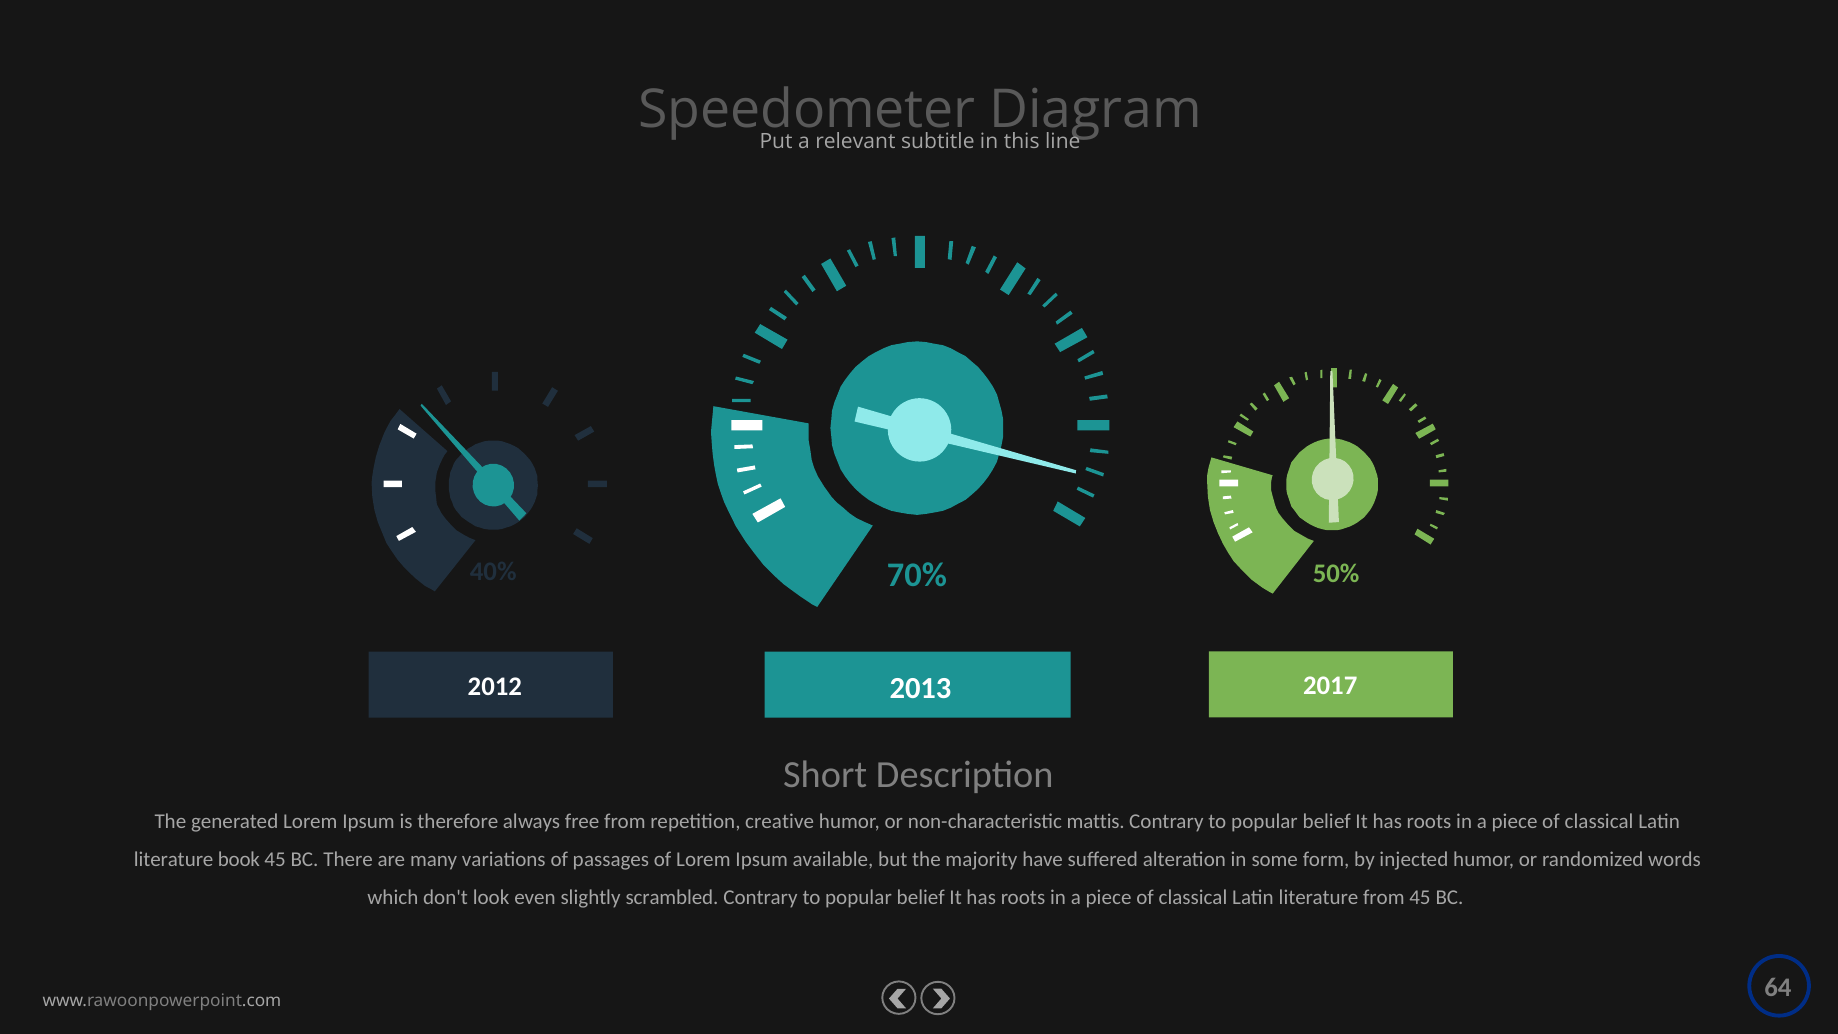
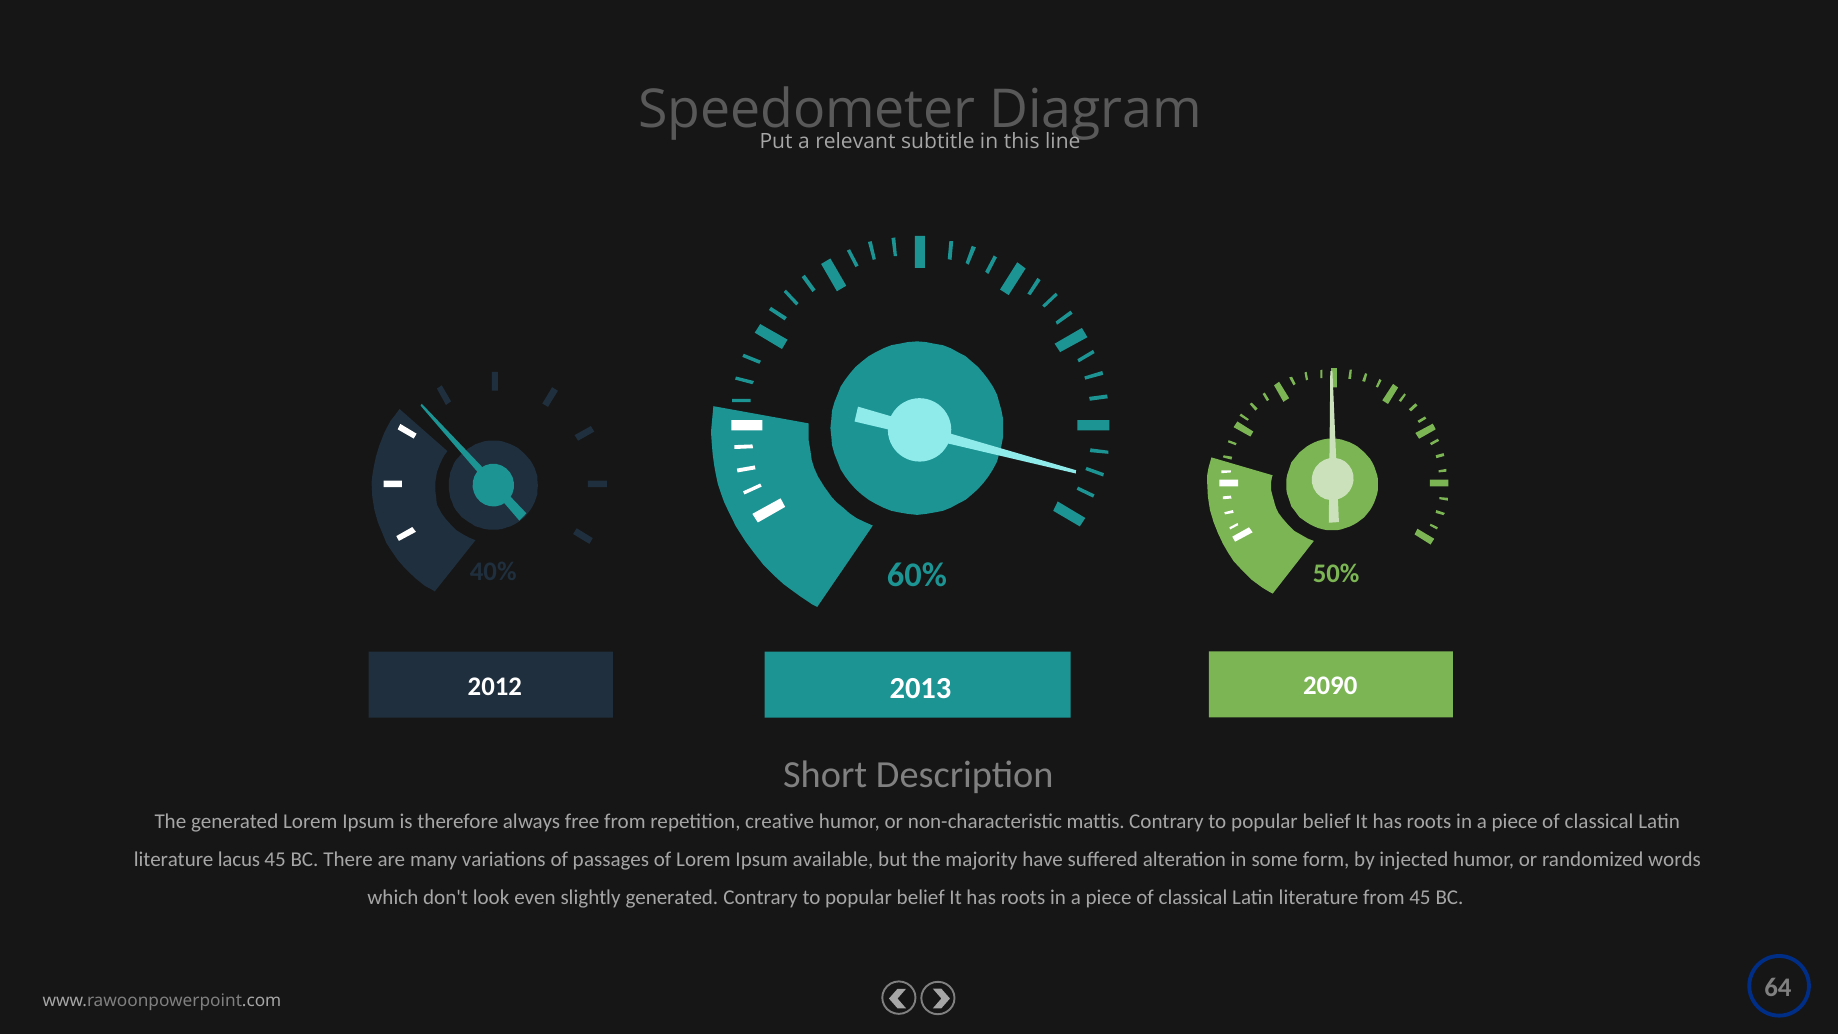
70%: 70% -> 60%
2017: 2017 -> 2090
book: book -> lacus
slightly scrambled: scrambled -> generated
